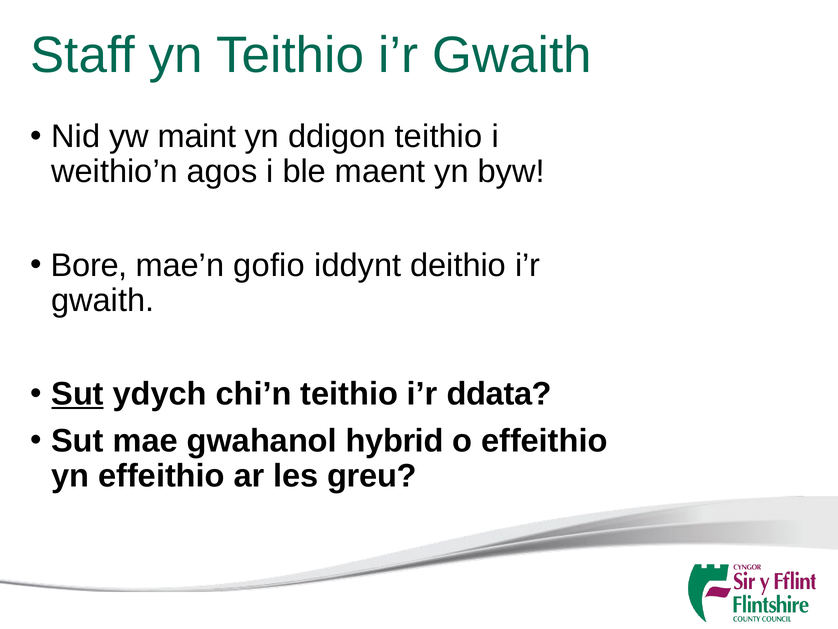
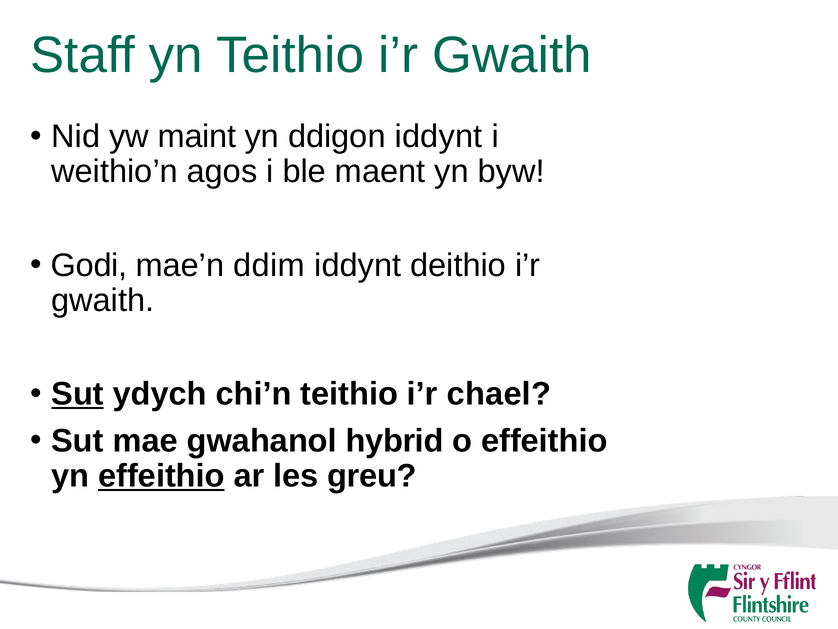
ddigon teithio: teithio -> iddynt
Bore: Bore -> Godi
gofio: gofio -> ddim
ddata: ddata -> chael
effeithio at (161, 476) underline: none -> present
